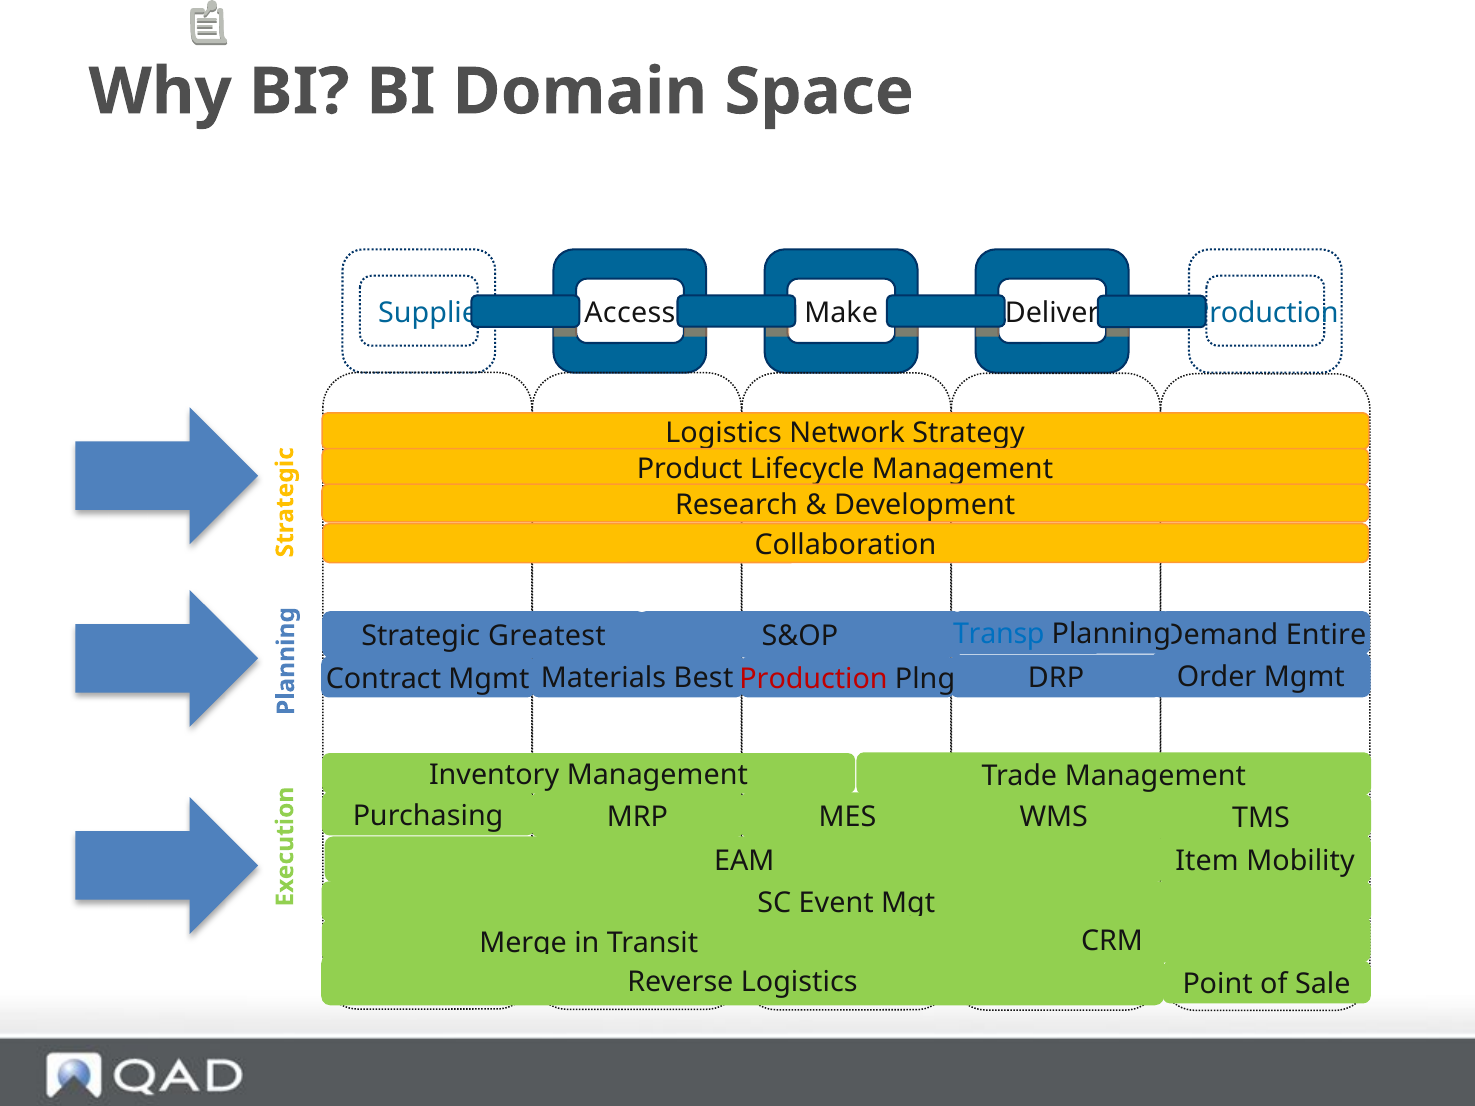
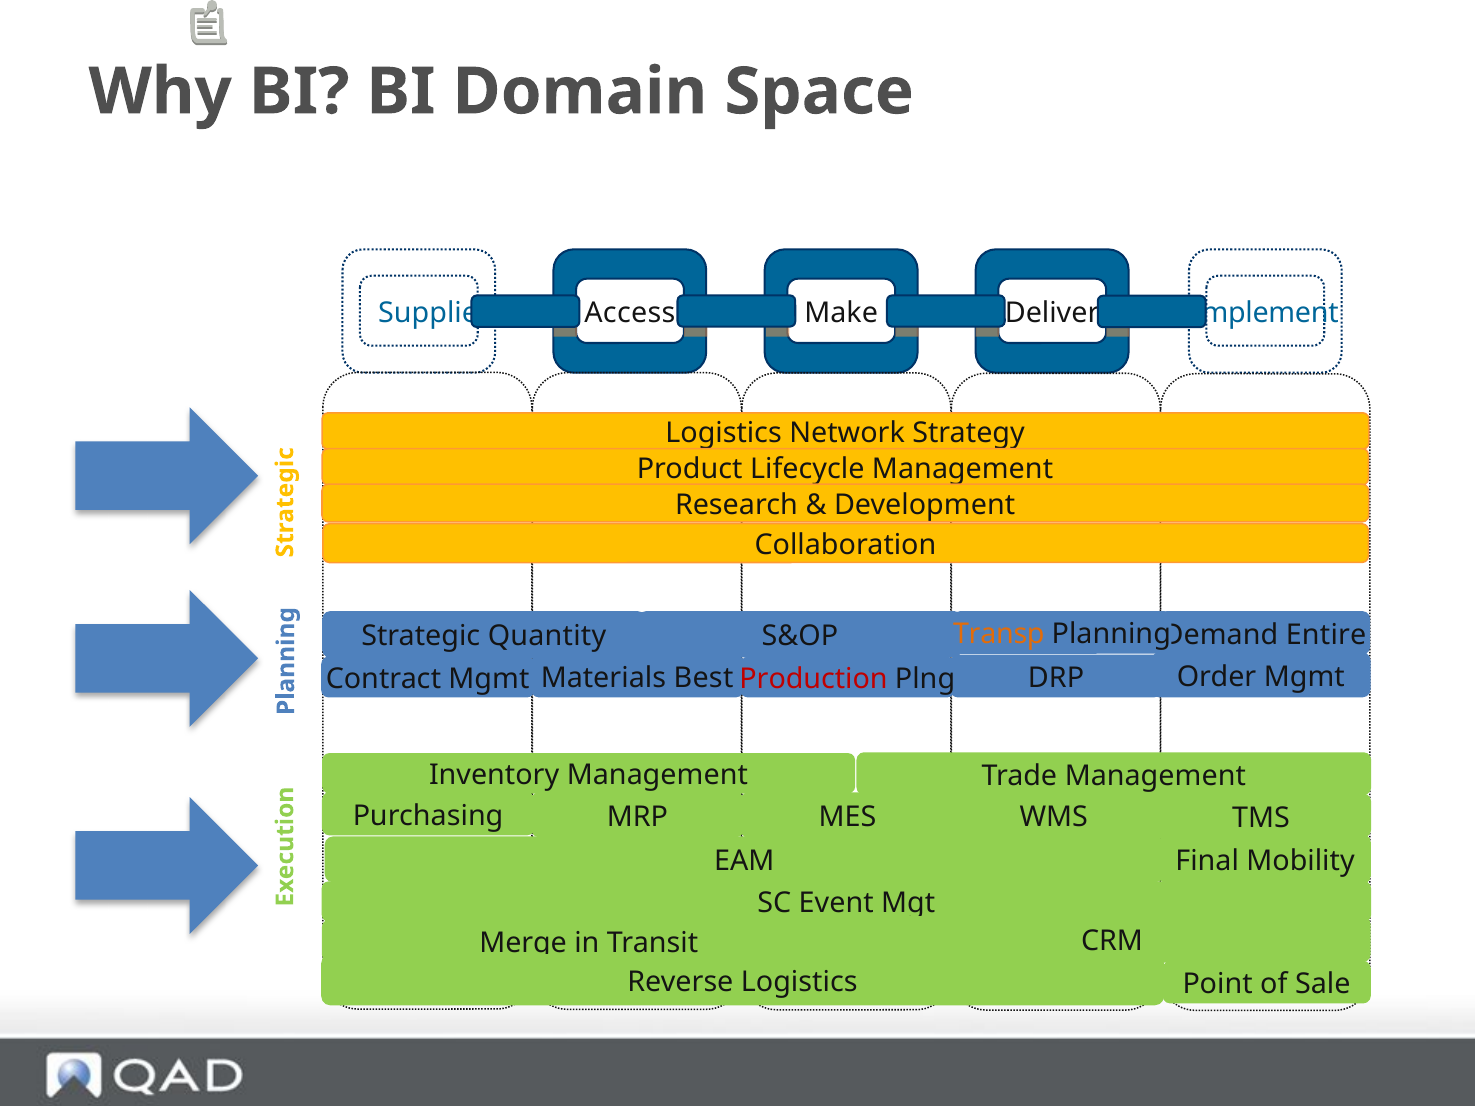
Deliver Production: Production -> Implement
Transp colour: blue -> orange
Greatest: Greatest -> Quantity
Item: Item -> Final
